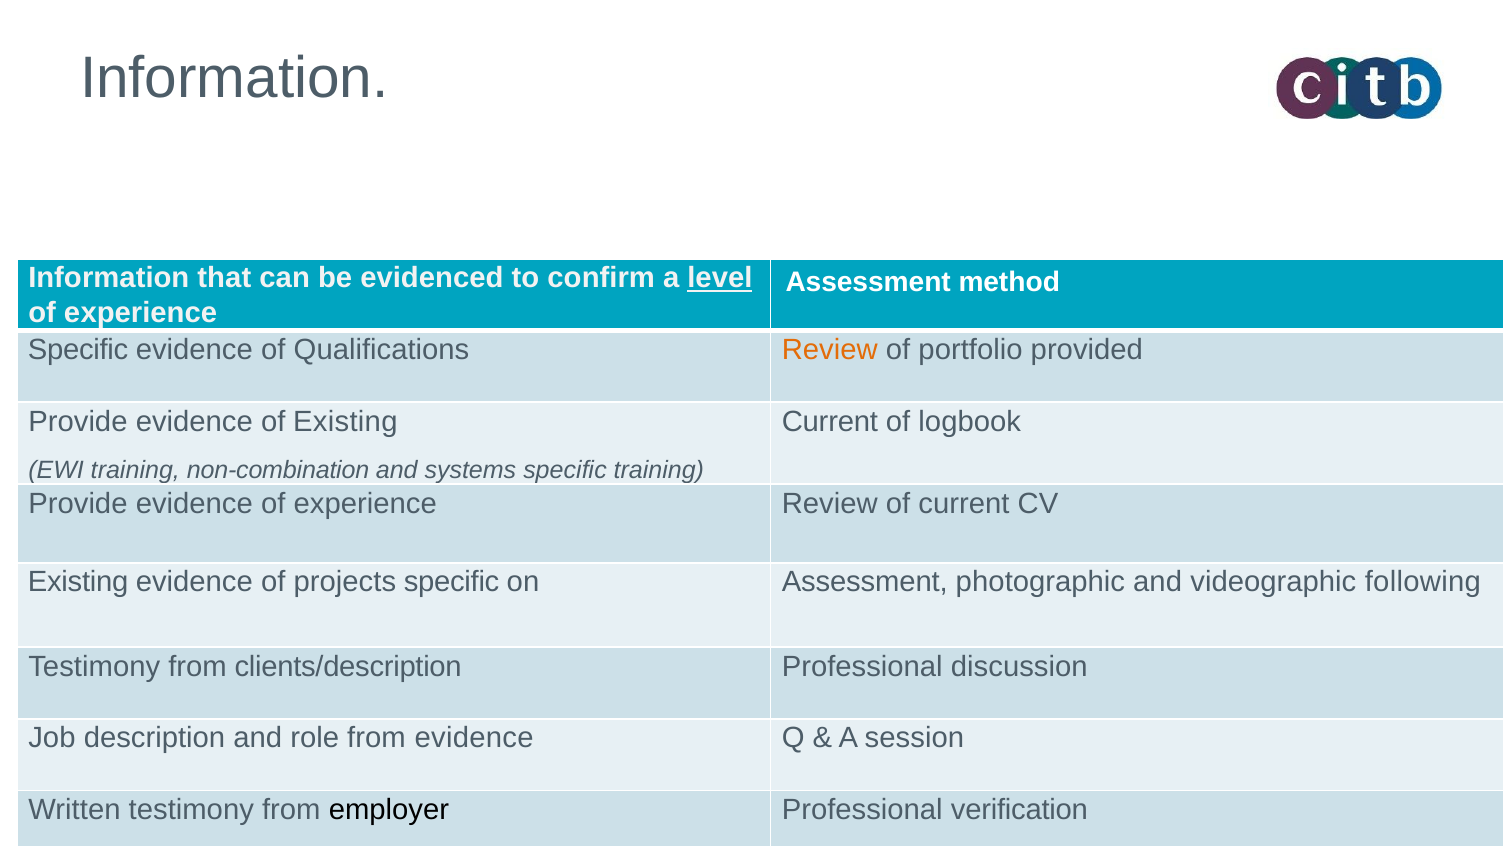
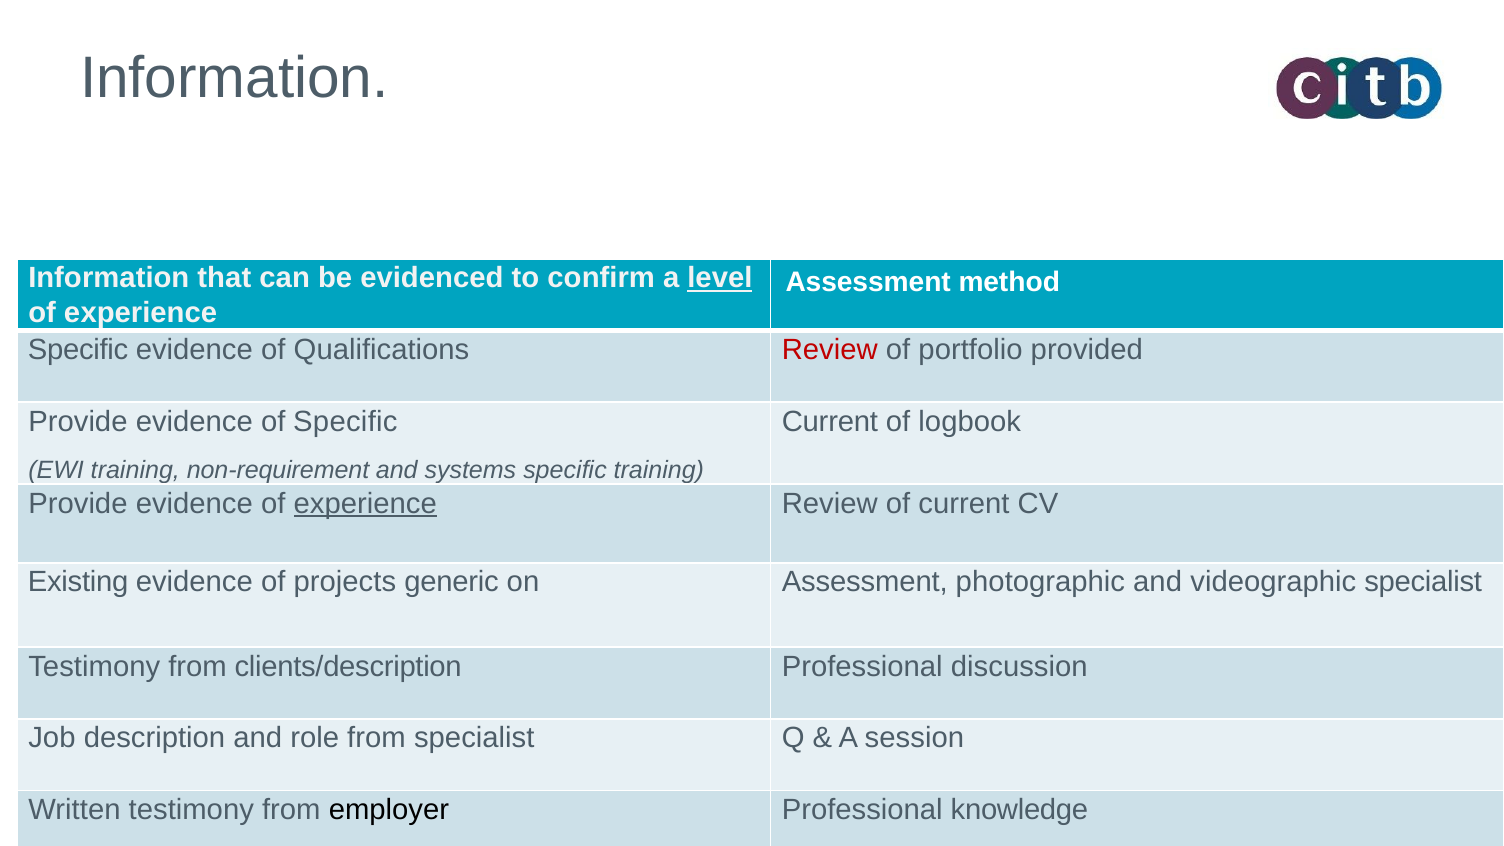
Review at (830, 350) colour: orange -> red
of Existing: Existing -> Specific
non-combination: non-combination -> non-requirement
experience at (365, 503) underline: none -> present
projects specific: specific -> generic
videographic following: following -> specialist
from evidence: evidence -> specialist
verification: verification -> knowledge
